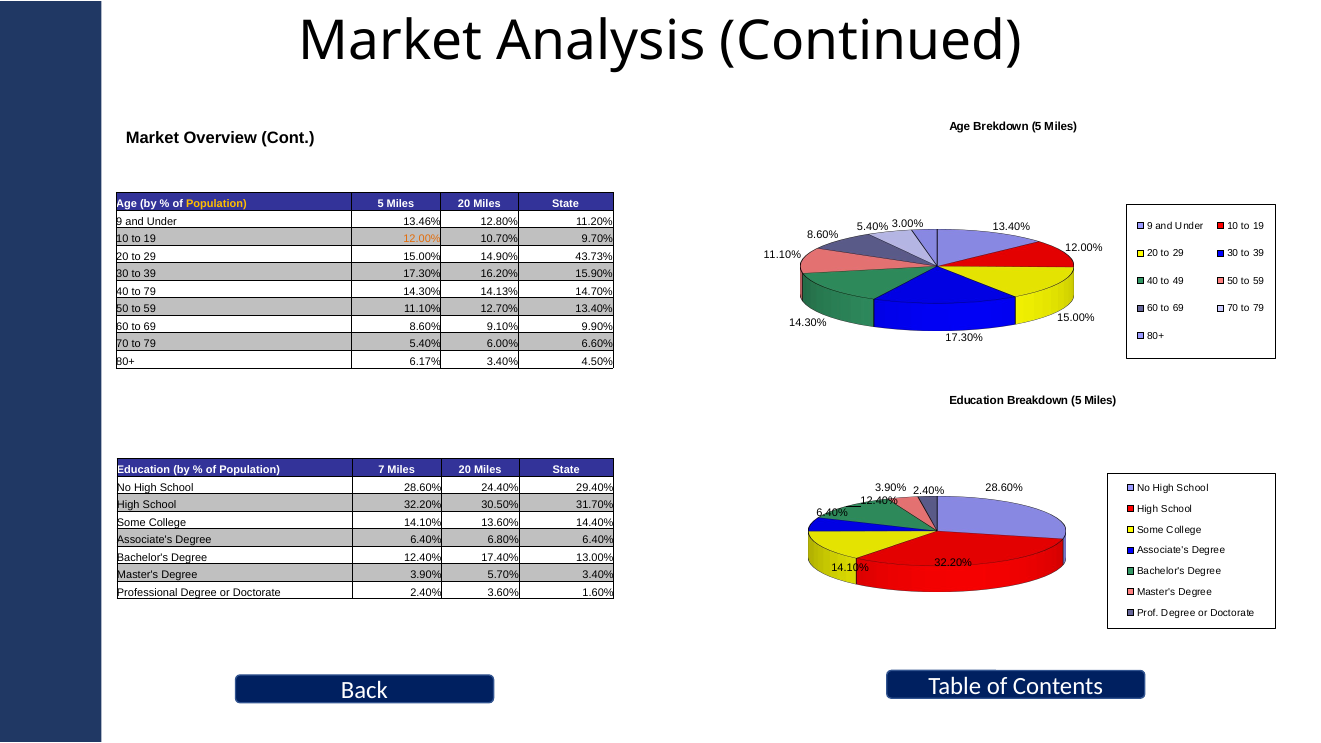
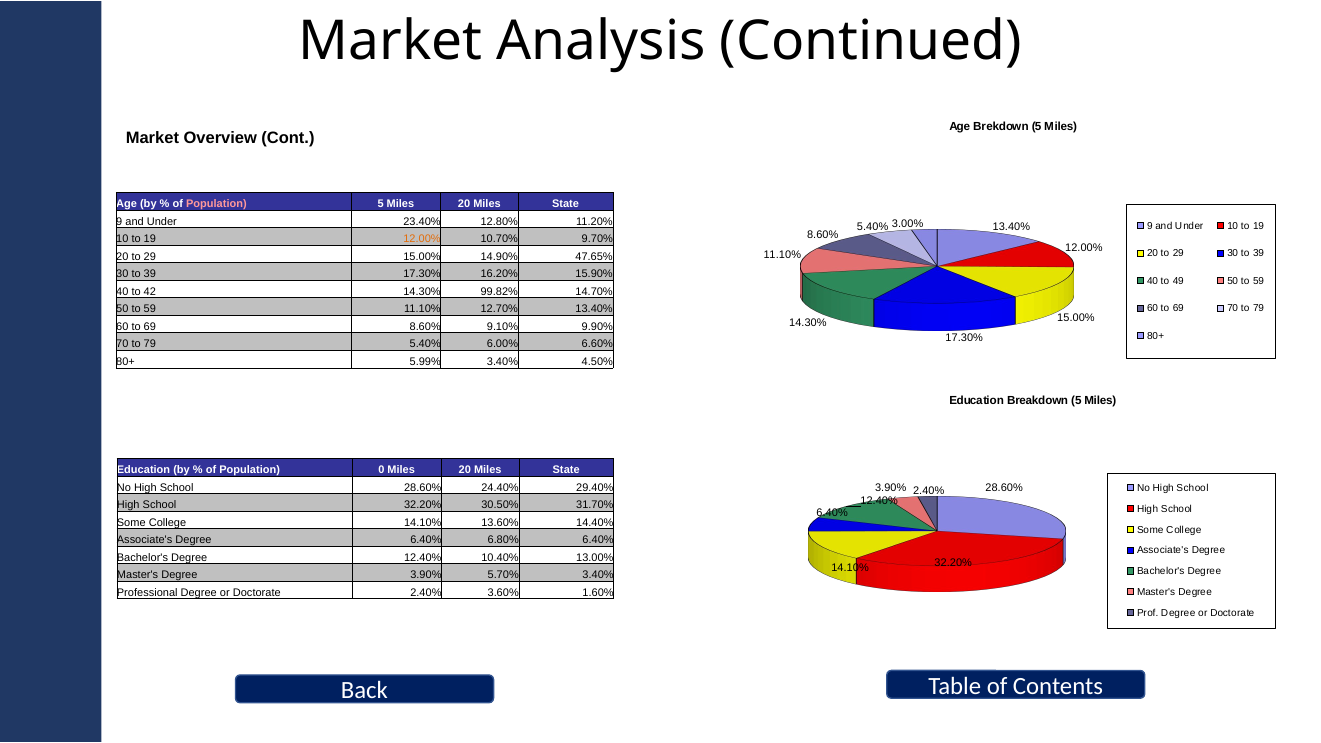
Population at (216, 204) colour: yellow -> pink
13.46%: 13.46% -> 23.40%
43.73%: 43.73% -> 47.65%
40 to 79: 79 -> 42
14.13%: 14.13% -> 99.82%
6.17%: 6.17% -> 5.99%
7: 7 -> 0
17.40%: 17.40% -> 10.40%
